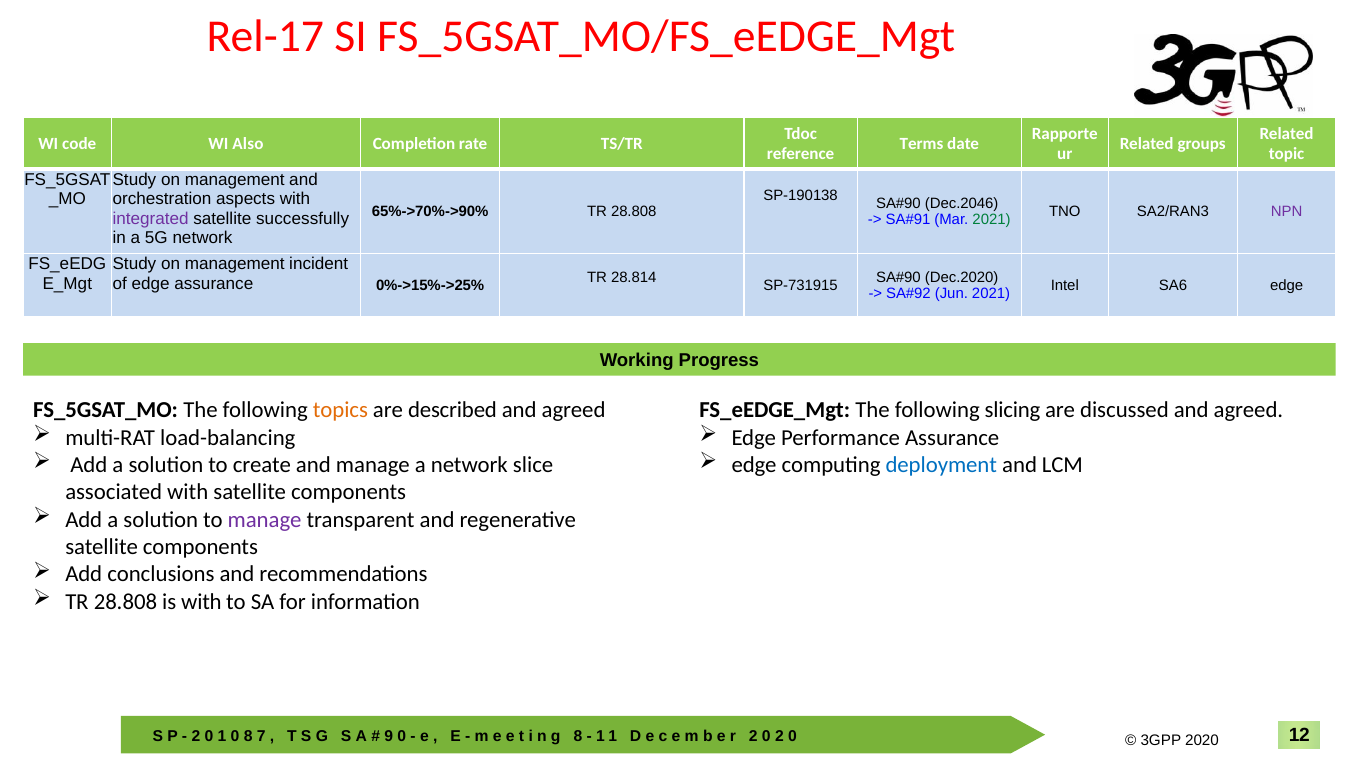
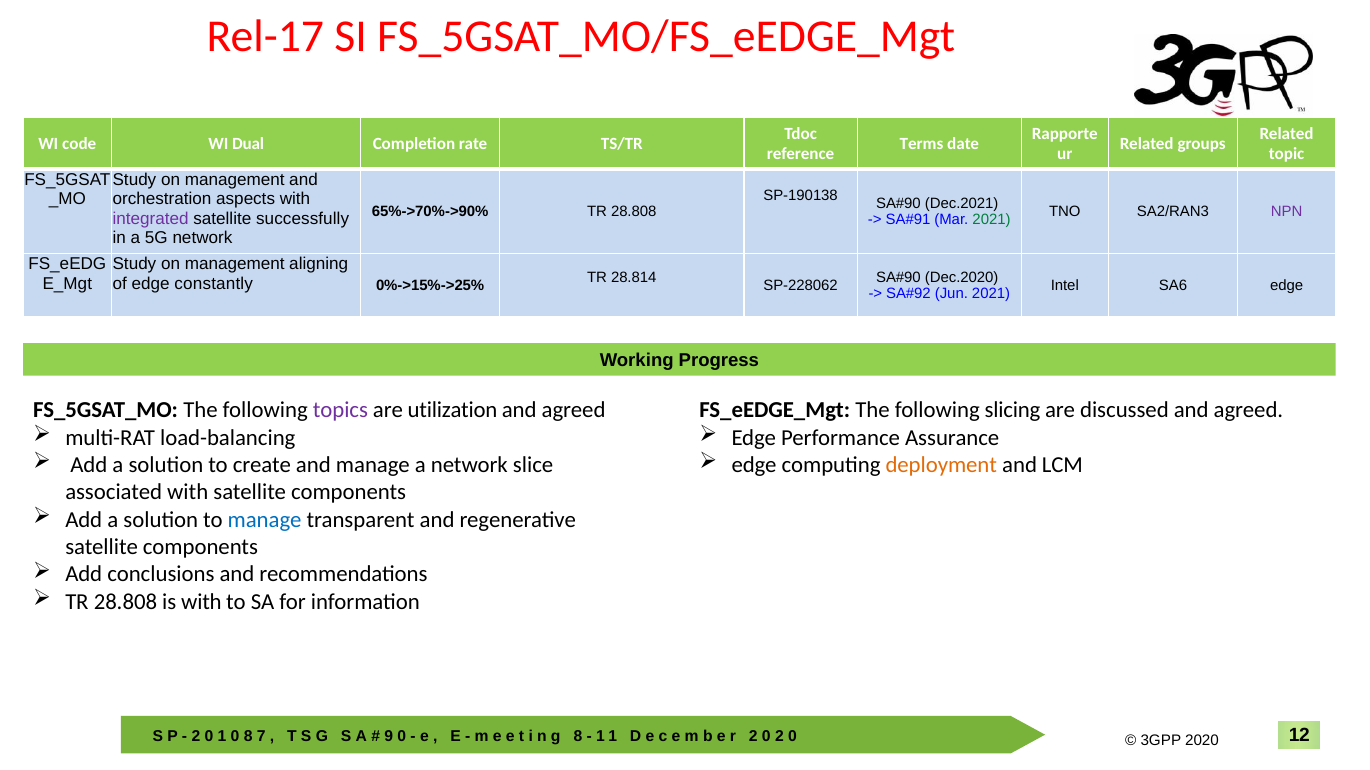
Also: Also -> Dual
Dec.2046: Dec.2046 -> Dec.2021
incident: incident -> aligning
edge assurance: assurance -> constantly
SP-731915: SP-731915 -> SP-228062
topics colour: orange -> purple
described: described -> utilization
deployment colour: blue -> orange
manage at (265, 520) colour: purple -> blue
